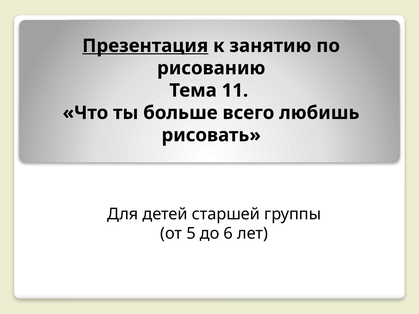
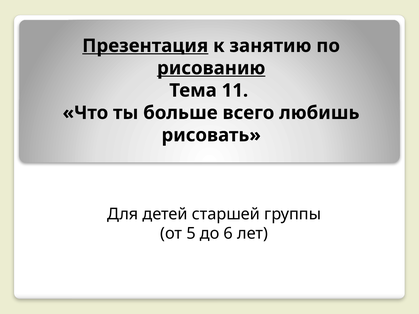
рисованию underline: none -> present
